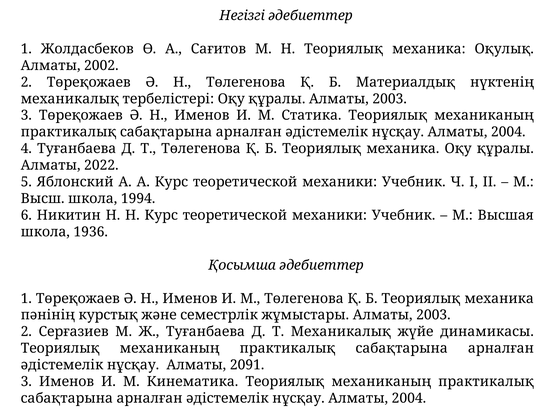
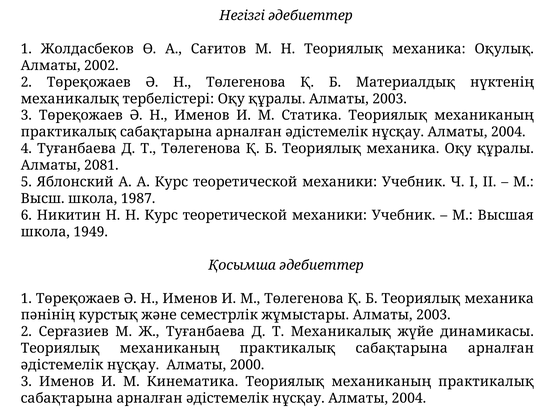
2022: 2022 -> 2081
1994: 1994 -> 1987
1936: 1936 -> 1949
2091: 2091 -> 2000
